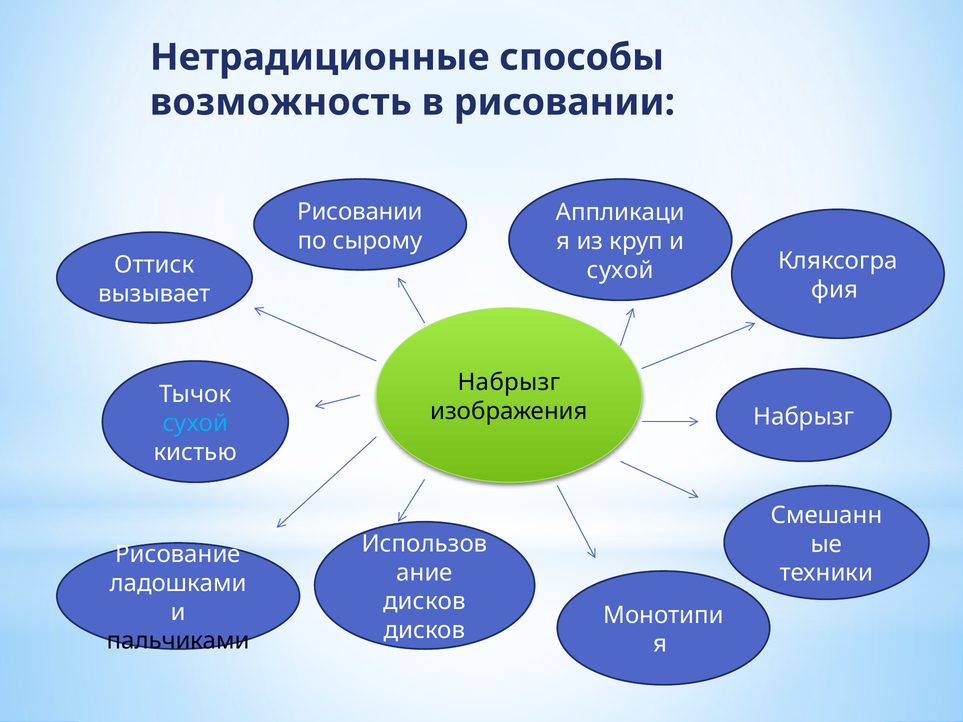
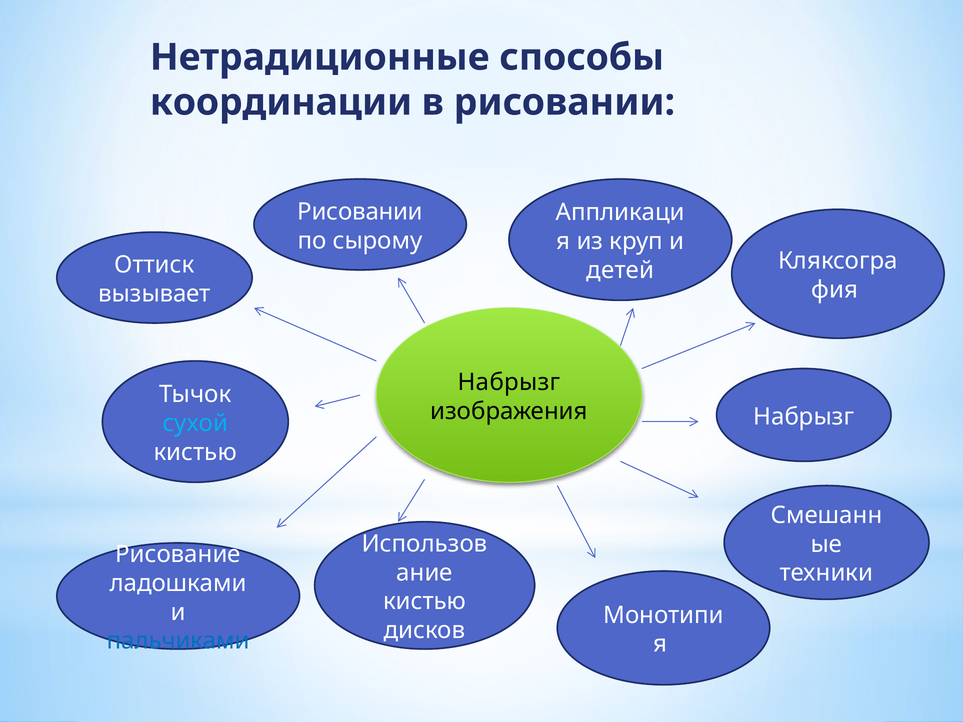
возможность: возможность -> координации
сухой at (620, 270): сухой -> детей
дисков at (425, 602): дисков -> кистью
пальчиками colour: black -> blue
